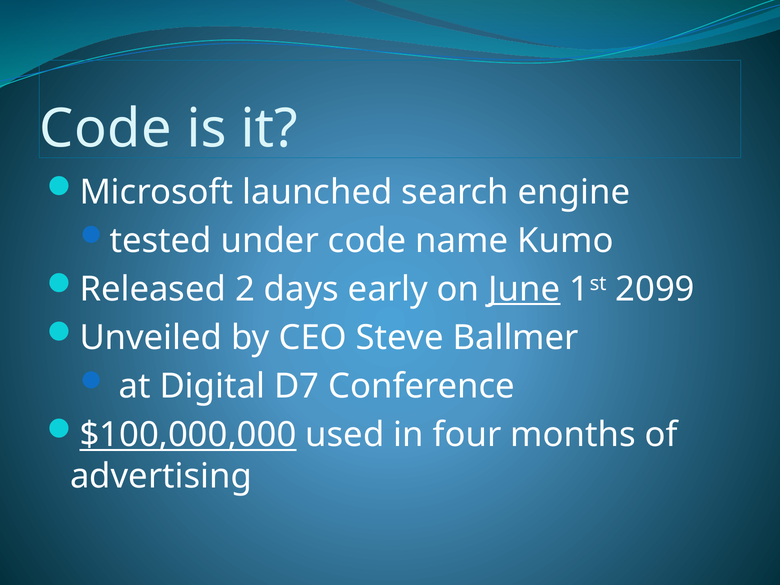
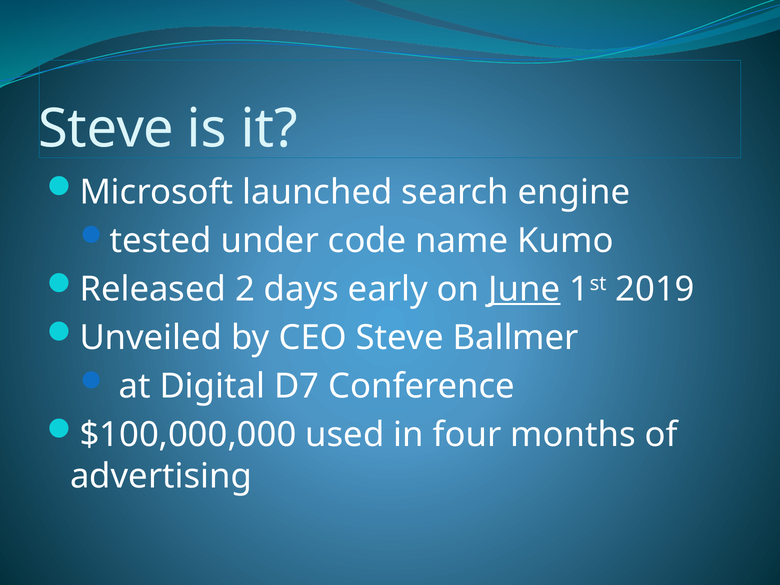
Code at (106, 129): Code -> Steve
2099: 2099 -> 2019
$100,000,000 underline: present -> none
